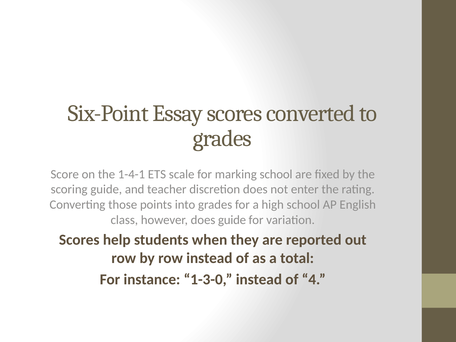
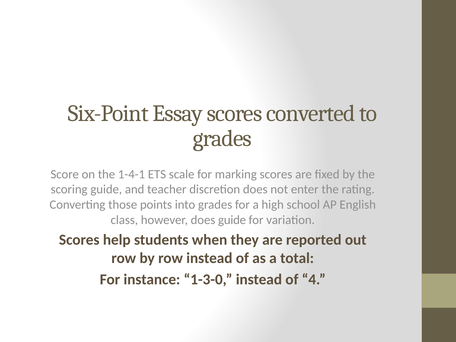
marking school: school -> scores
